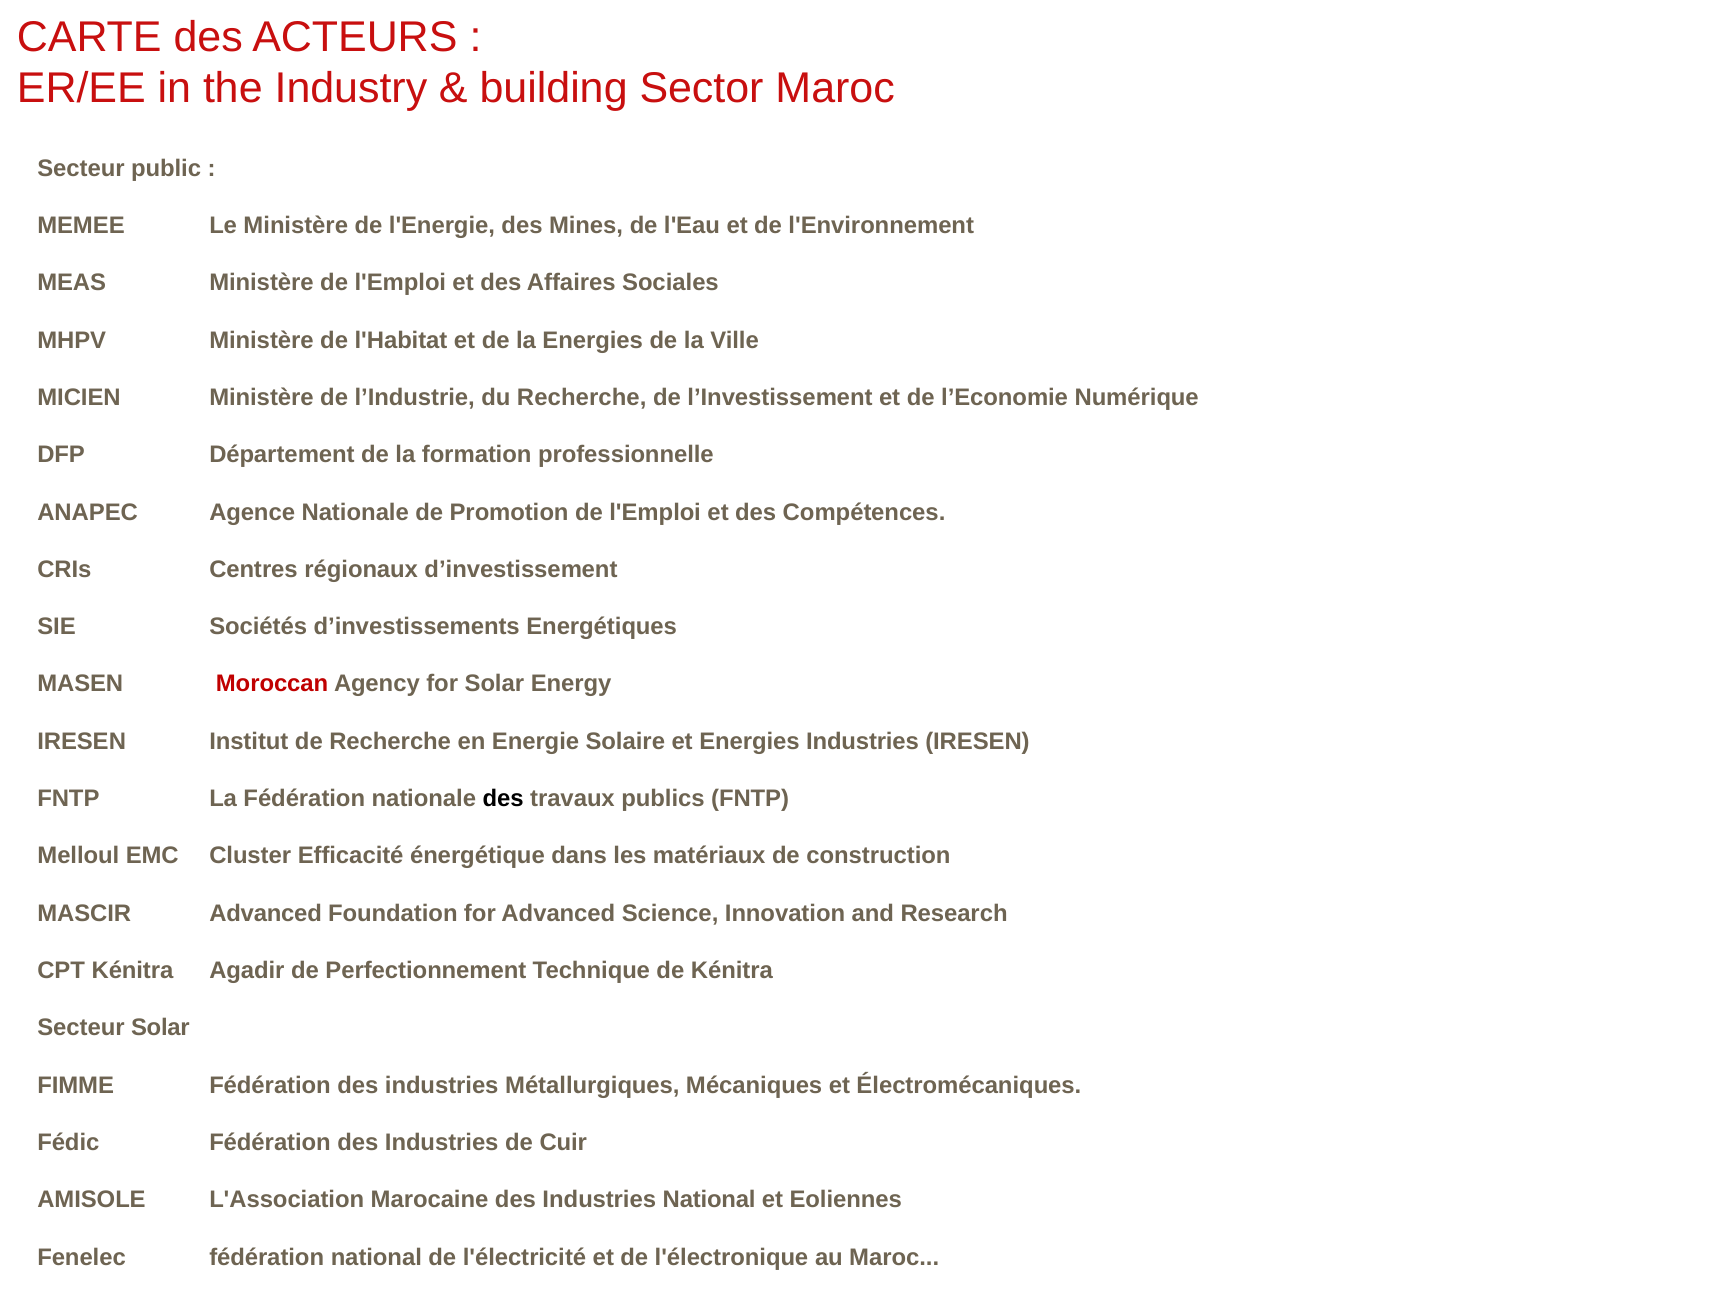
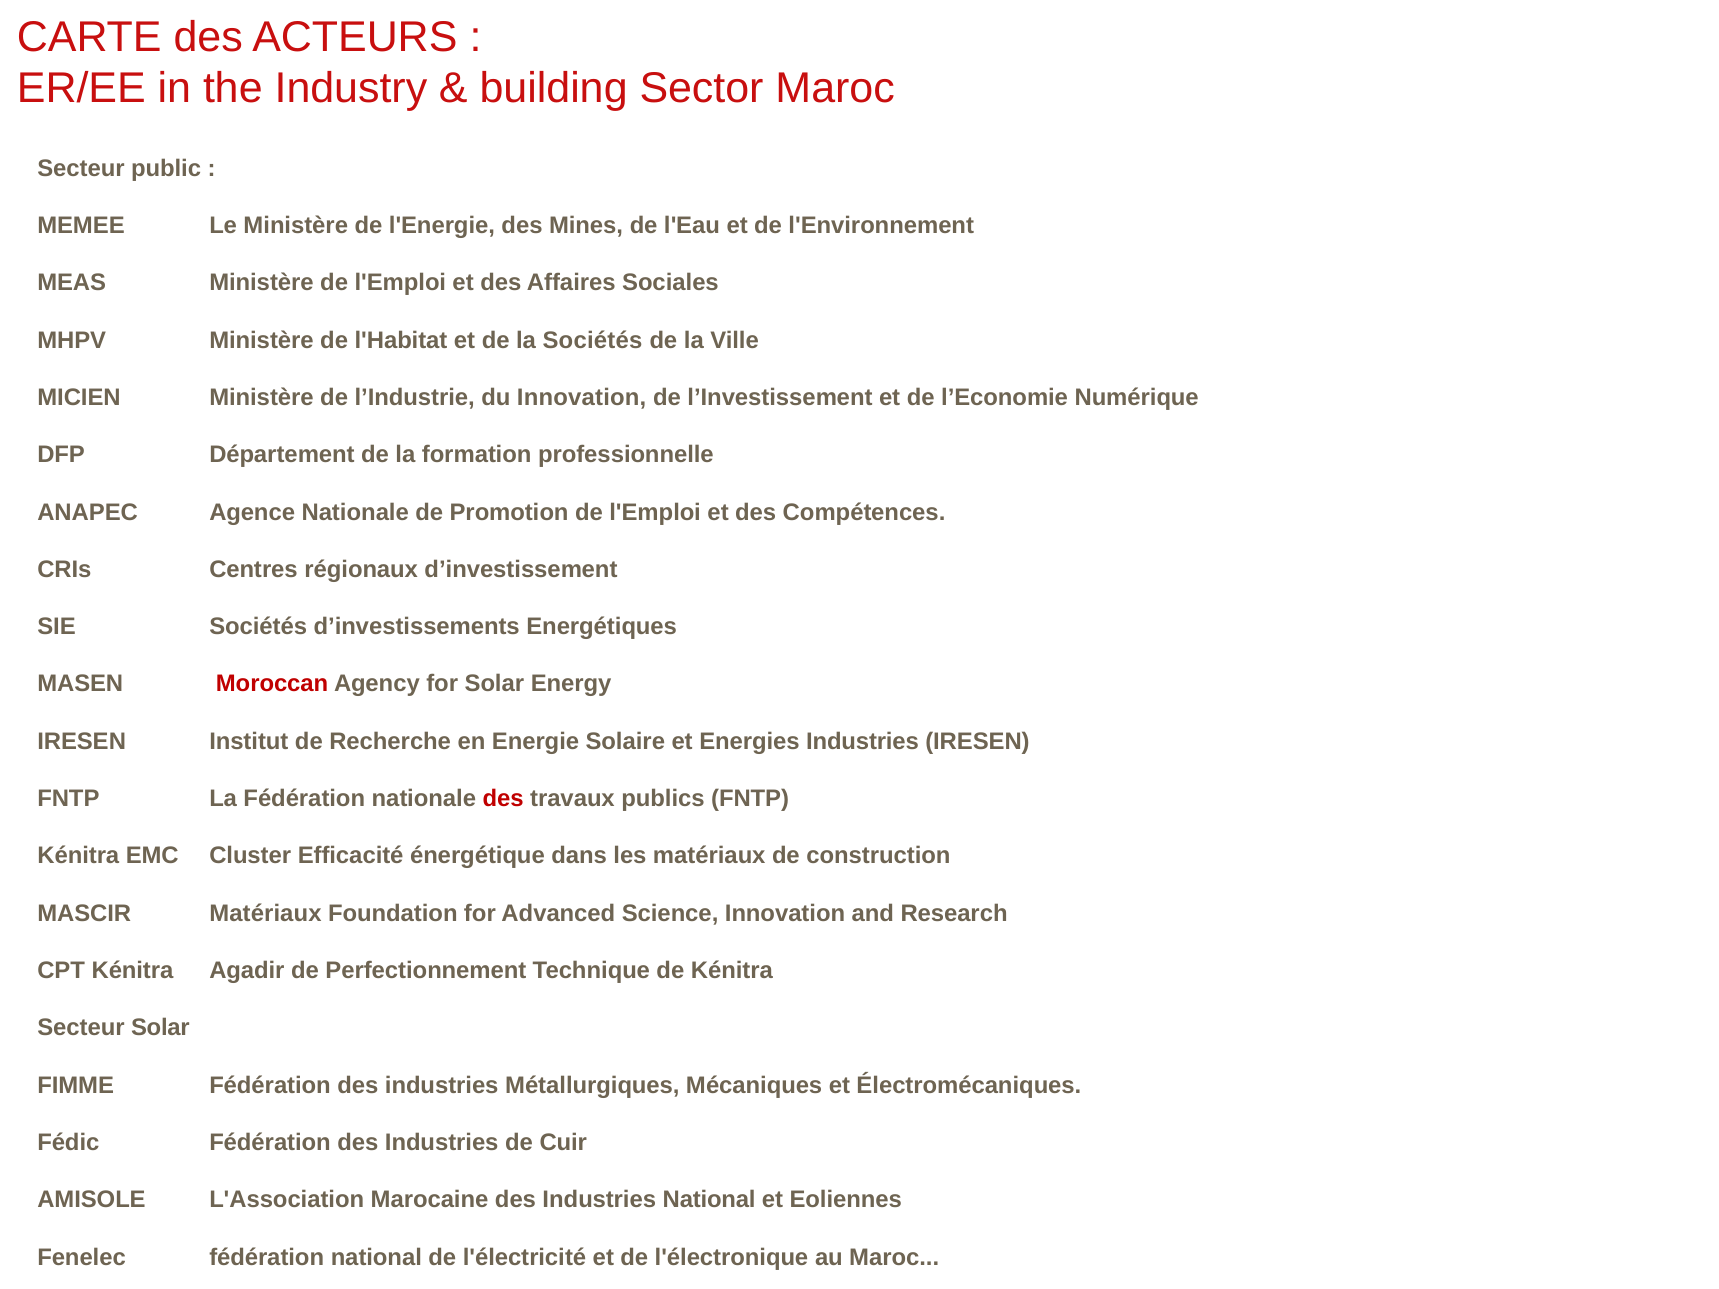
la Energies: Energies -> Sociétés
du Recherche: Recherche -> Innovation
des at (503, 799) colour: black -> red
Melloul at (78, 856): Melloul -> Kénitra
MASCIR Advanced: Advanced -> Matériaux
